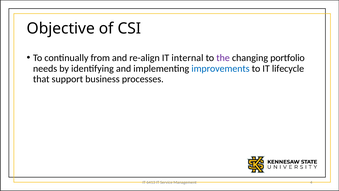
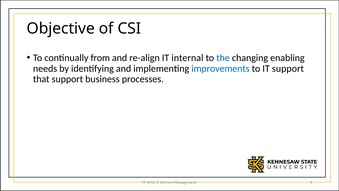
the colour: purple -> blue
portfolio: portfolio -> enabling
IT lifecycle: lifecycle -> support
